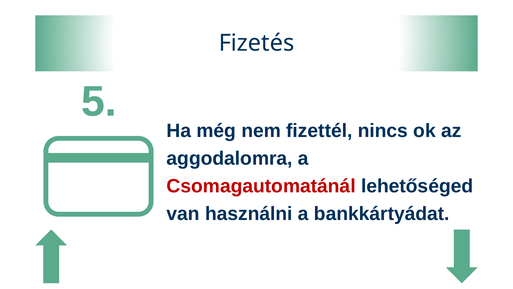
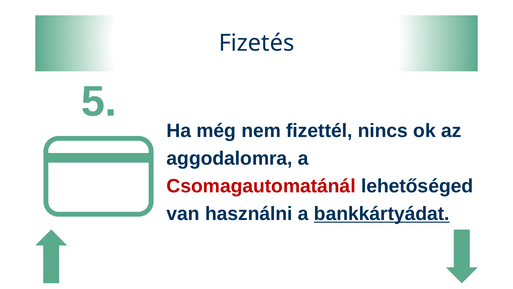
bankkártyádat underline: none -> present
